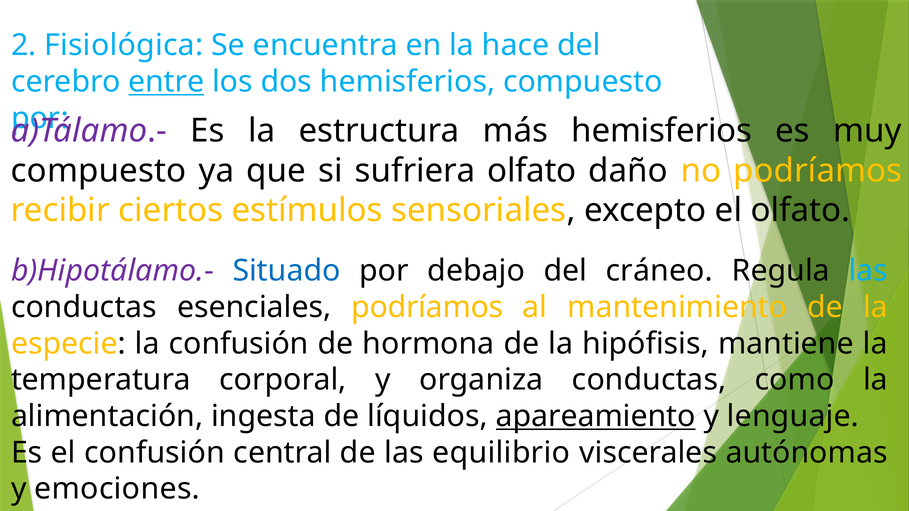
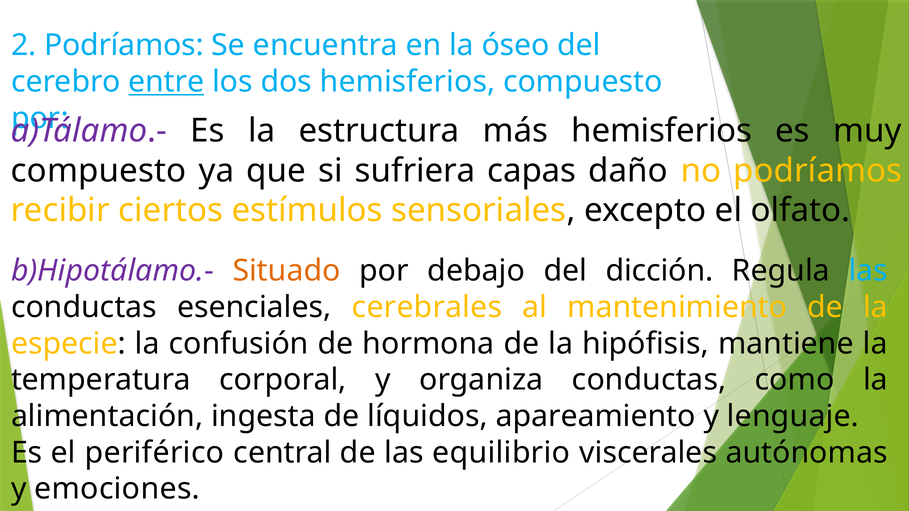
2 Fisiológica: Fisiológica -> Podríamos
hace: hace -> óseo
sufriera olfato: olfato -> capas
Situado colour: blue -> orange
cráneo: cráneo -> dicción
esenciales podríamos: podríamos -> cerebrales
apareamiento underline: present -> none
el confusión: confusión -> periférico
